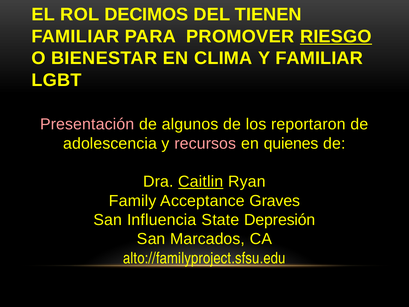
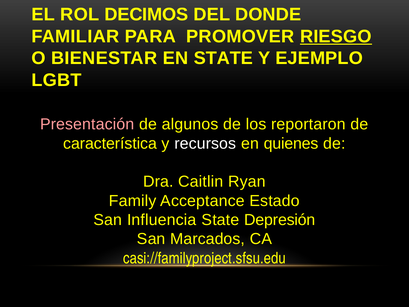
TIENEN: TIENEN -> DONDE
EN CLIMA: CLIMA -> STATE
Y FAMILIAR: FAMILIAR -> EJEMPLO
adolescencia: adolescencia -> característica
recursos colour: pink -> white
Caitlin underline: present -> none
Graves: Graves -> Estado
alto://familyproject.sfsu.edu: alto://familyproject.sfsu.edu -> casi://familyproject.sfsu.edu
